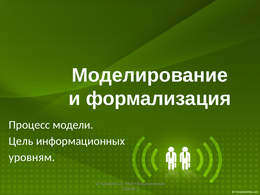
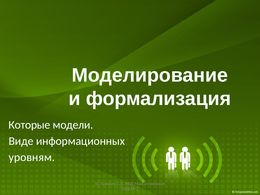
Процесс: Процесс -> Которые
Цель: Цель -> Виде
